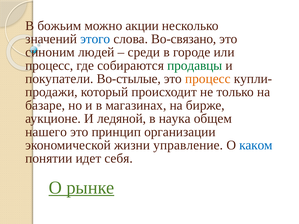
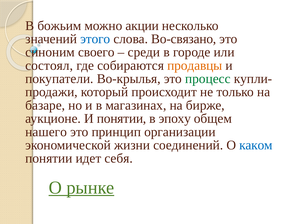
людей: людей -> своего
процесс at (49, 66): процесс -> состоял
продавцы colour: green -> orange
Во-стылые: Во-стылые -> Во-крылья
процесс at (208, 79) colour: orange -> green
И ледяной: ледяной -> понятии
наука: наука -> эпоху
управление: управление -> соединений
